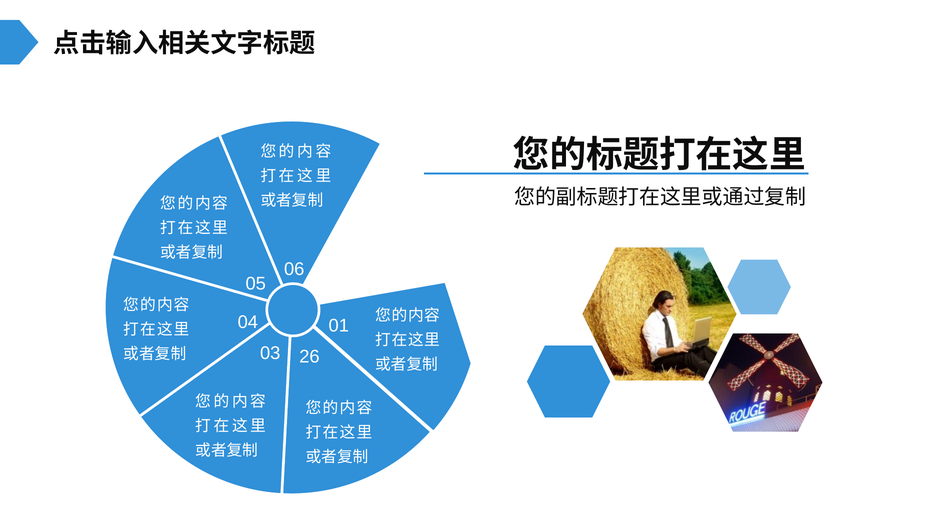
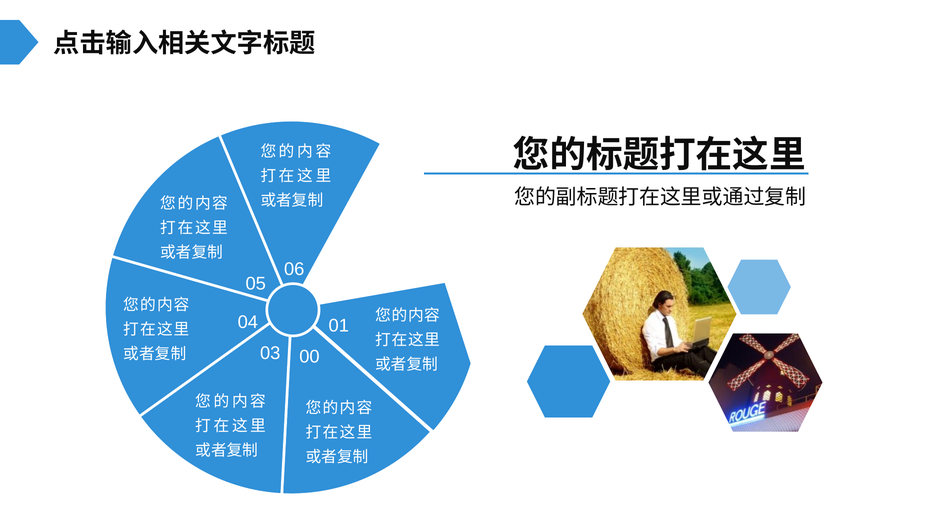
26: 26 -> 00
